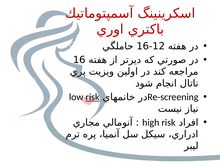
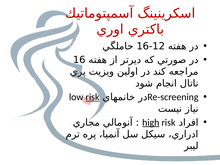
high underline: none -> present
